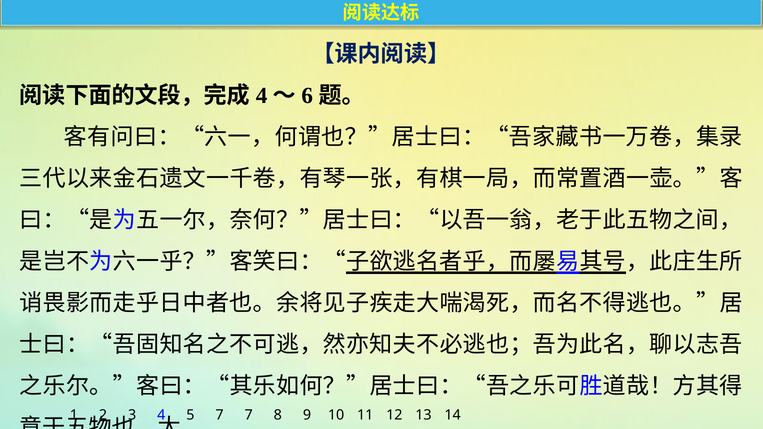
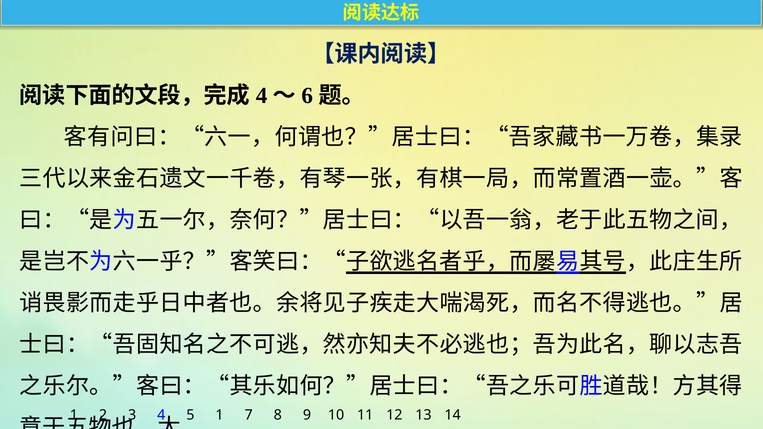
5 7: 7 -> 1
